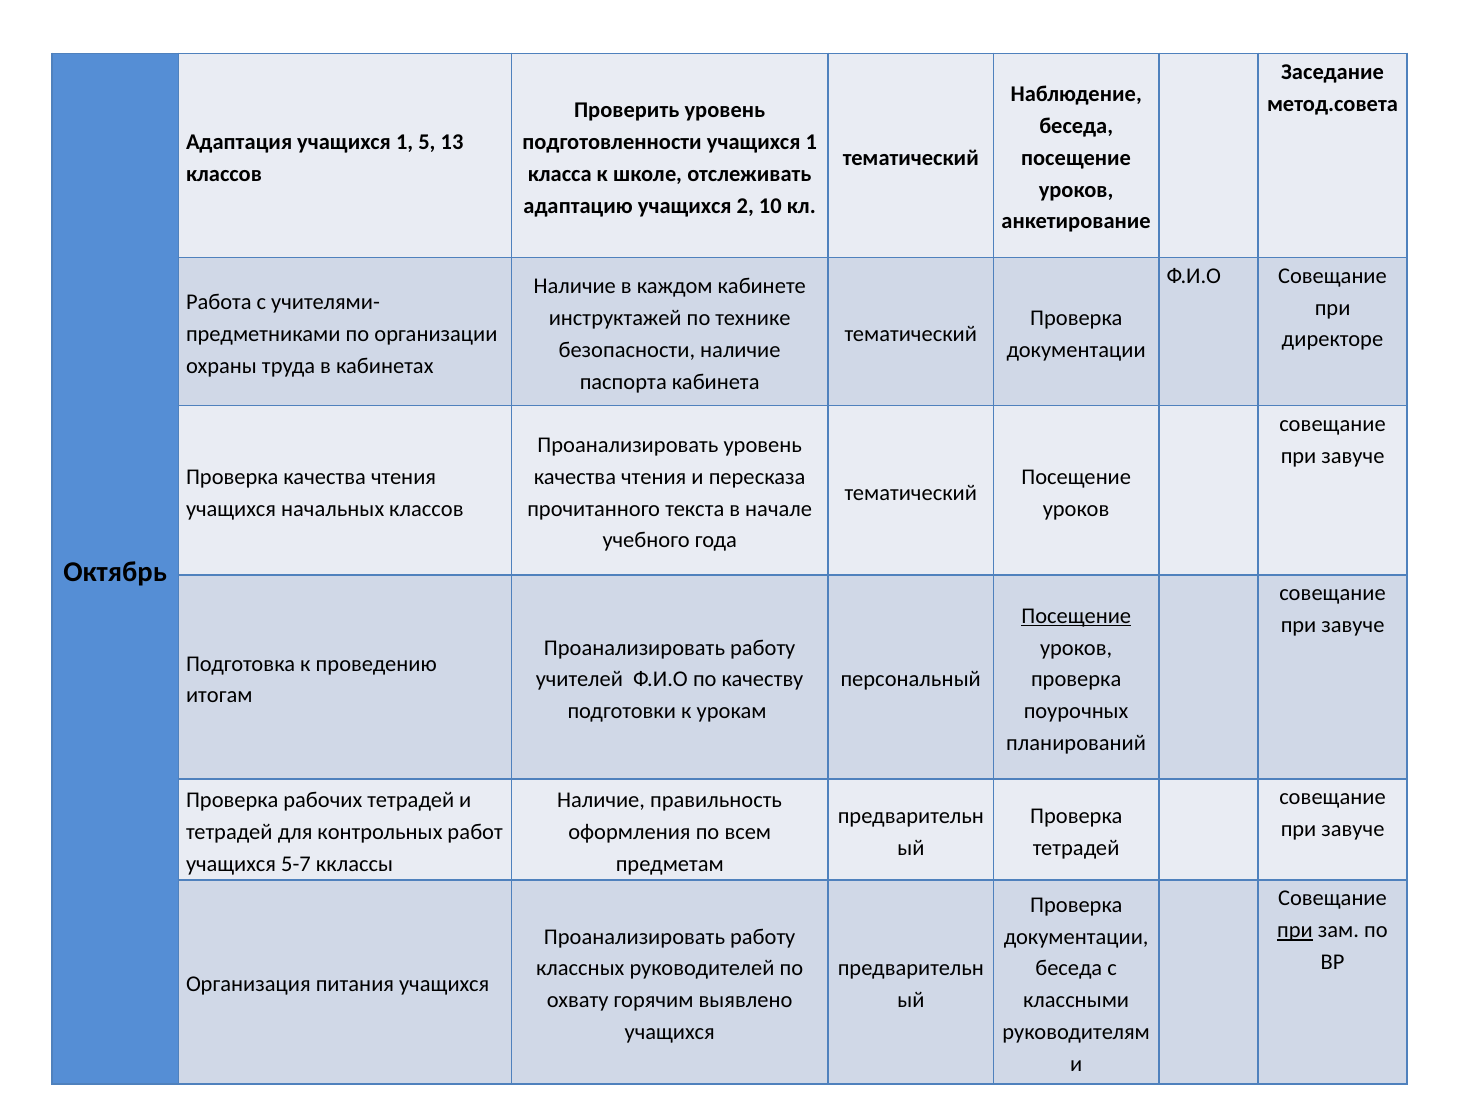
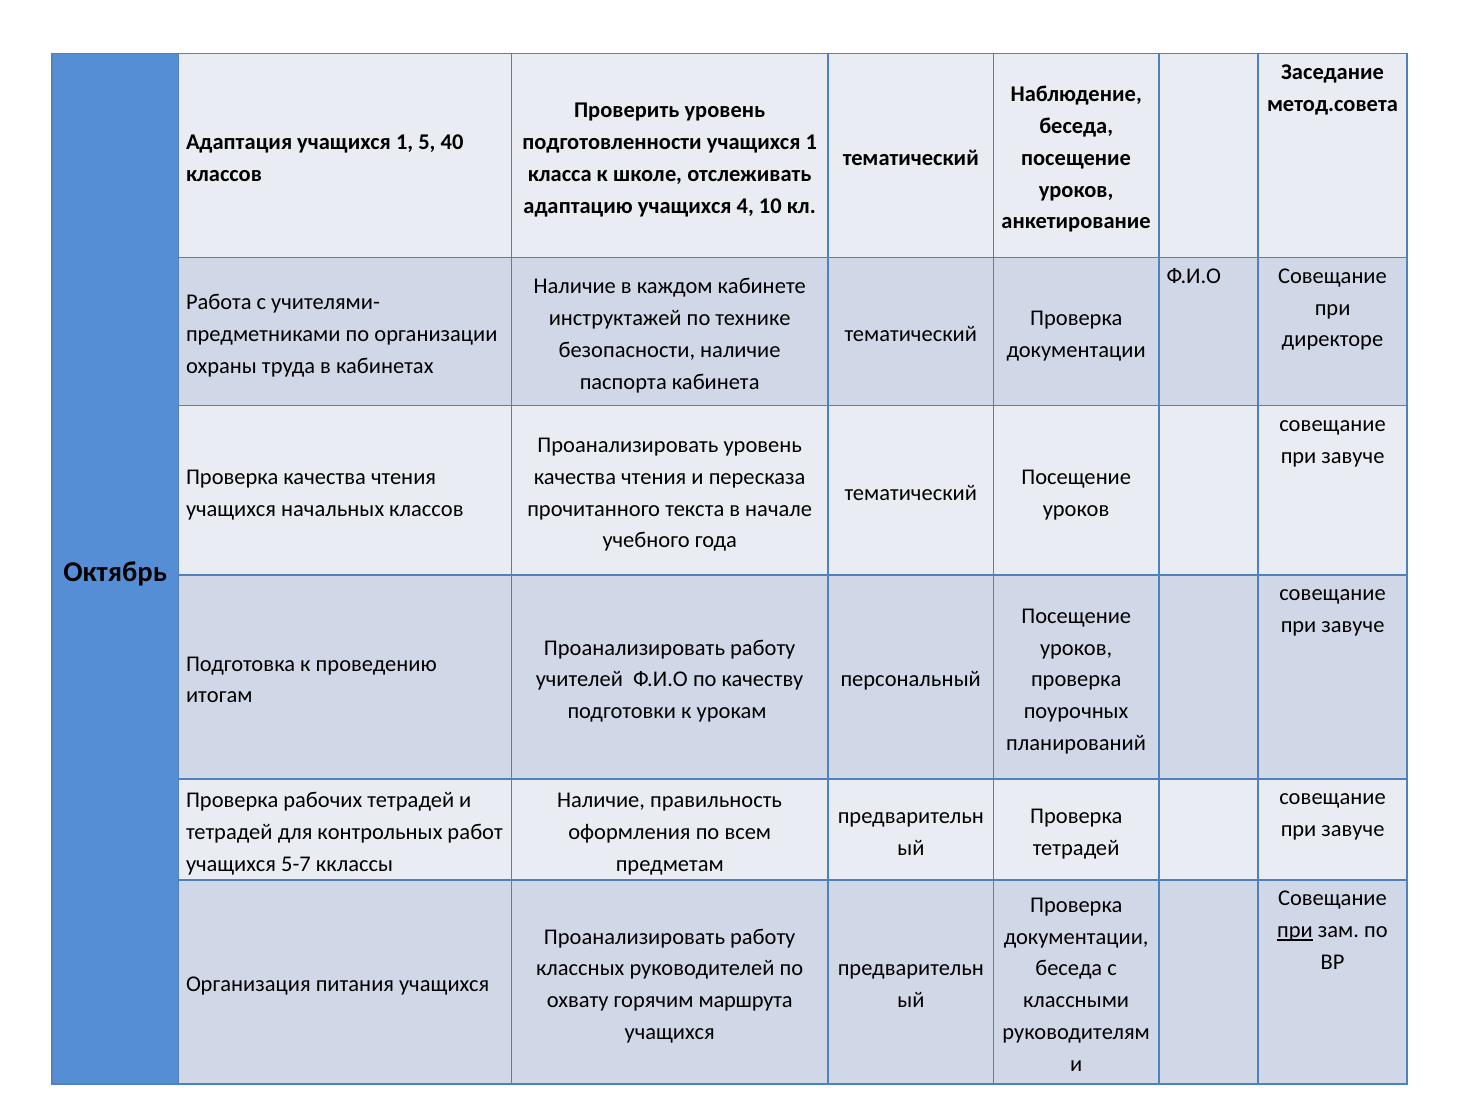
13: 13 -> 40
2: 2 -> 4
Посещение at (1076, 616) underline: present -> none
выявлено: выявлено -> маршрута
